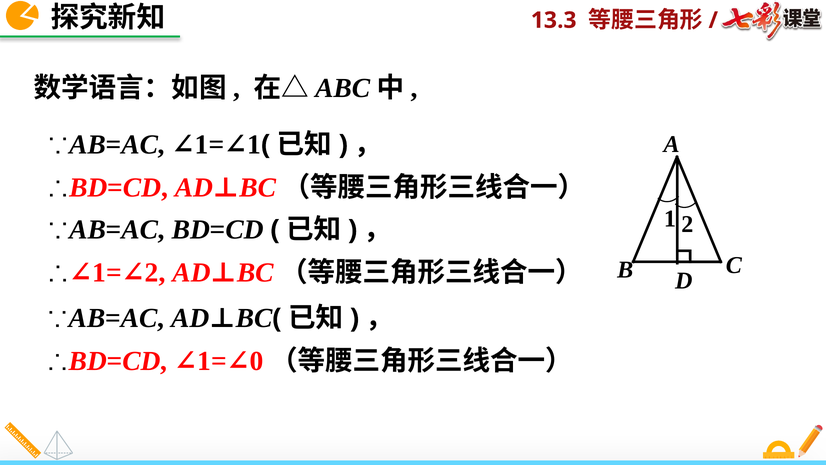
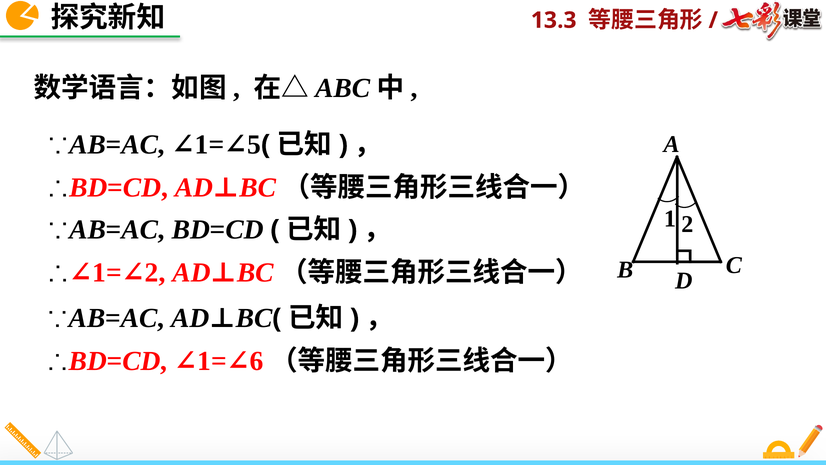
1 at (254, 144): 1 -> 5
0: 0 -> 6
